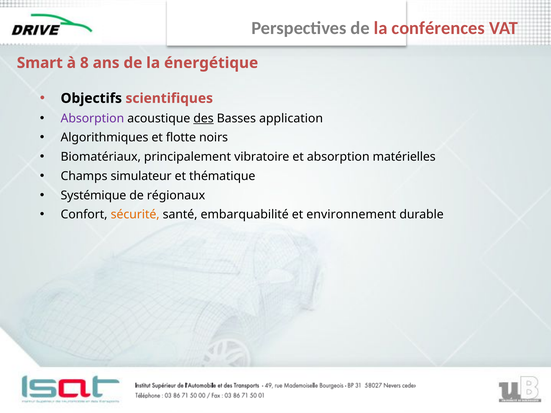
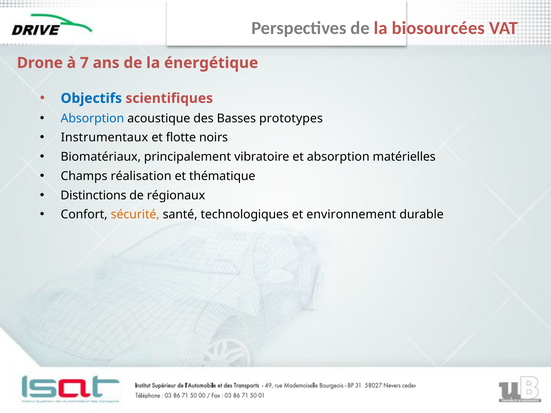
conférences: conférences -> biosourcées
Smart: Smart -> Drone
8: 8 -> 7
Objectifs colour: black -> blue
Absorption at (92, 118) colour: purple -> blue
des underline: present -> none
application: application -> prototypes
Algorithmiques: Algorithmiques -> Instrumentaux
simulateur: simulateur -> réalisation
Systémique: Systémique -> Distinctions
embarquabilité: embarquabilité -> technologiques
